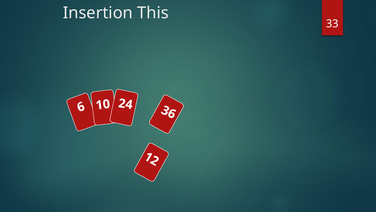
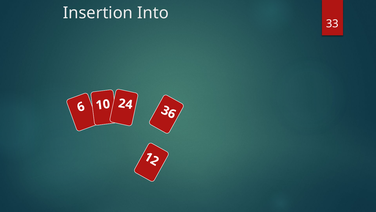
This: This -> Into
